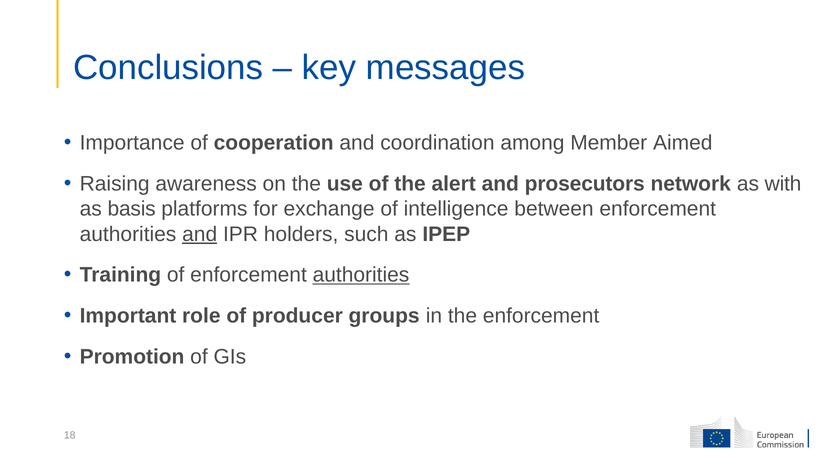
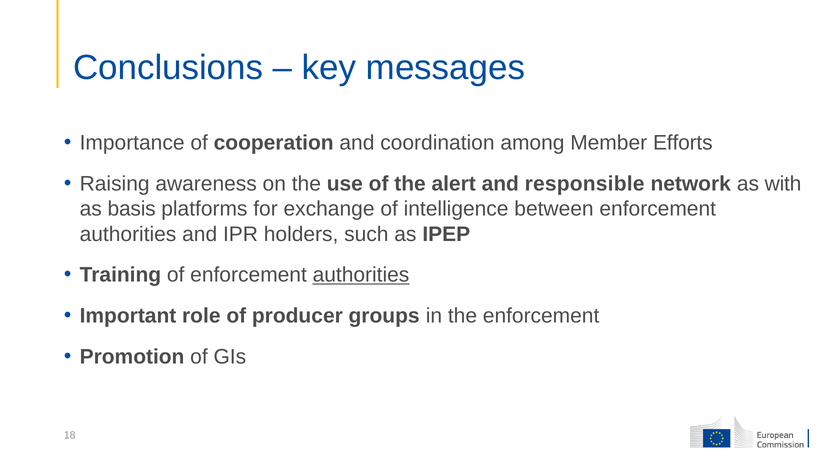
Aimed: Aimed -> Efforts
prosecutors: prosecutors -> responsible
and at (200, 234) underline: present -> none
